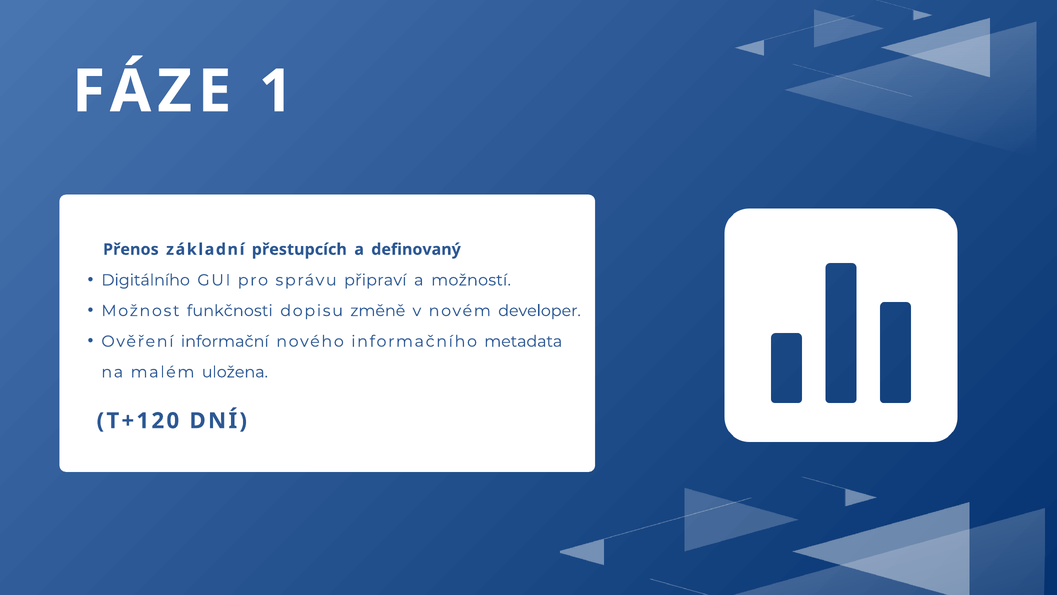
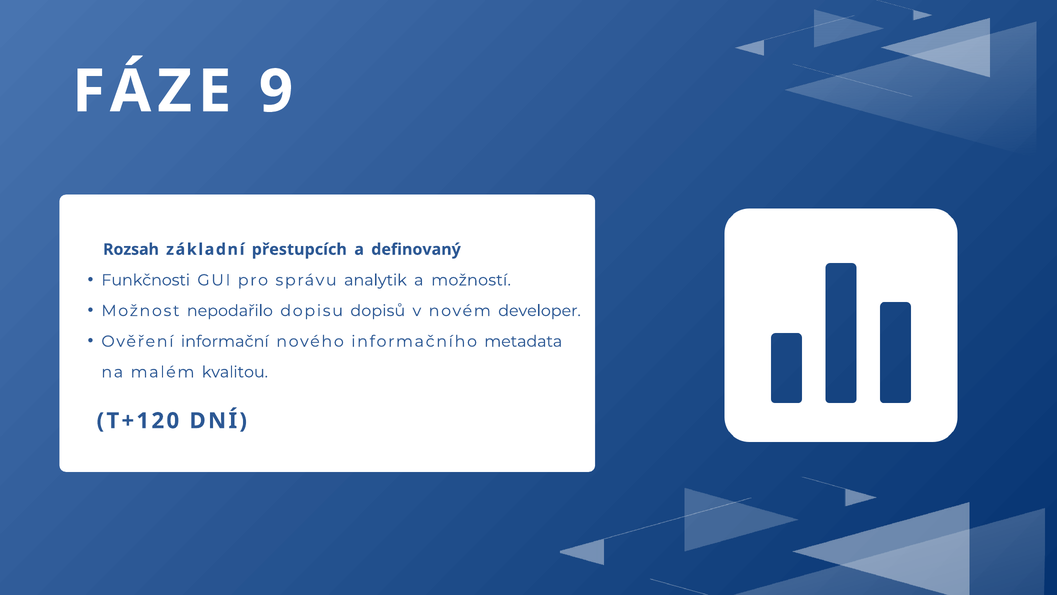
1: 1 -> 9
Přenos: Přenos -> Rozsah
Digitálního: Digitálního -> Funkčnosti
připraví: připraví -> analytik
funkčnosti: funkčnosti -> nepodařilo
změně: změně -> dopisů
uložena: uložena -> kvalitou
